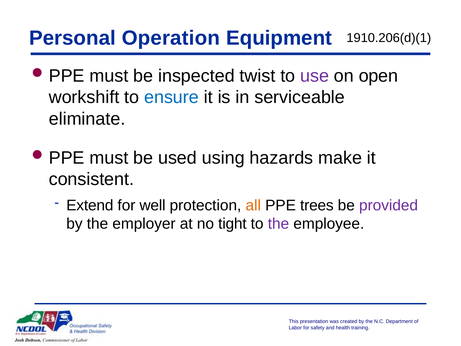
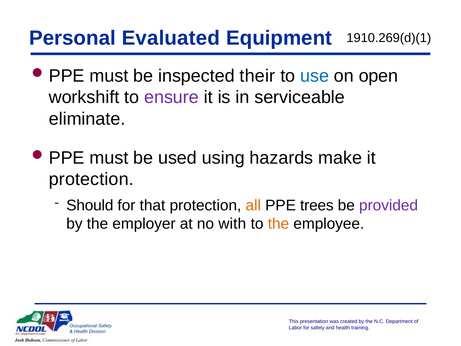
Operation: Operation -> Evaluated
1910.206(d)(1: 1910.206(d)(1 -> 1910.269(d)(1
twist: twist -> their
use colour: purple -> blue
ensure colour: blue -> purple
consistent at (91, 179): consistent -> protection
Extend: Extend -> Should
well: well -> that
tight: tight -> with
the at (278, 224) colour: purple -> orange
